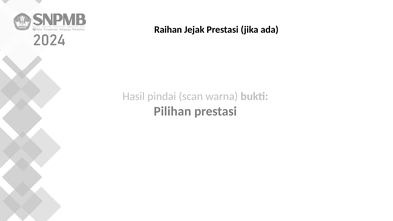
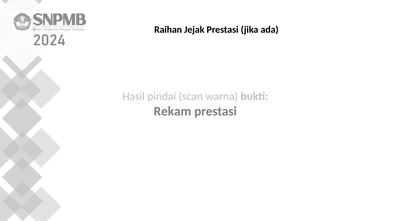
Pilihan: Pilihan -> Rekam
